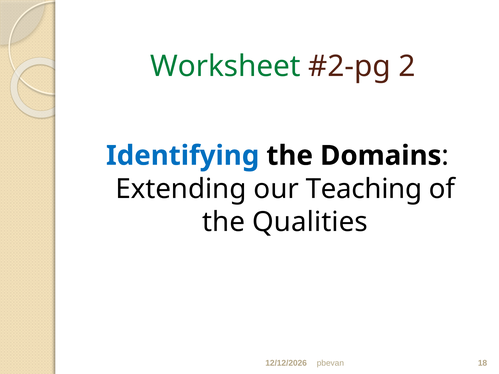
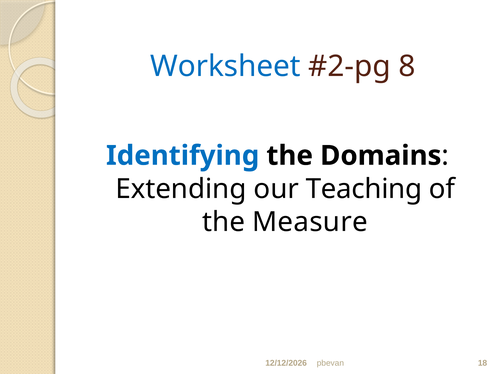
Worksheet colour: green -> blue
2: 2 -> 8
Qualities: Qualities -> Measure
